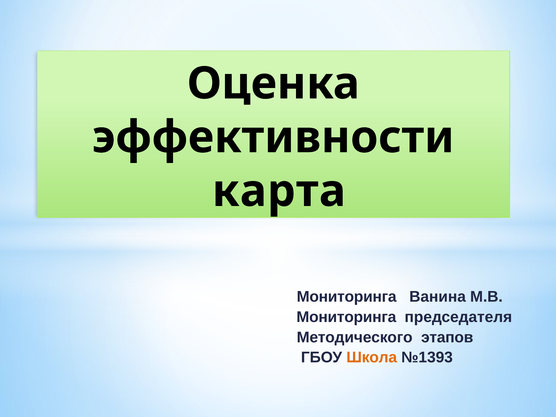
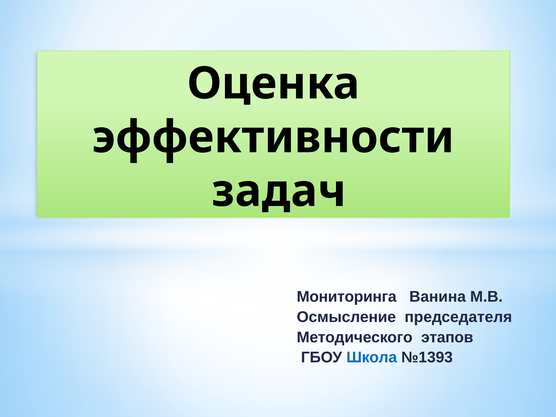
карта: карта -> задач
Мониторинга at (346, 317): Мониторинга -> Осмысление
Школа colour: orange -> blue
